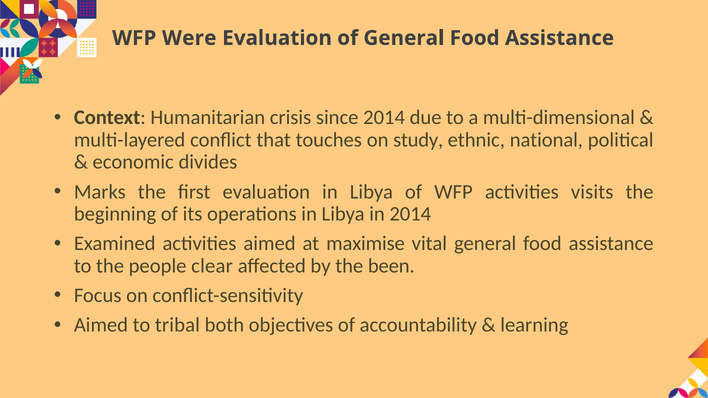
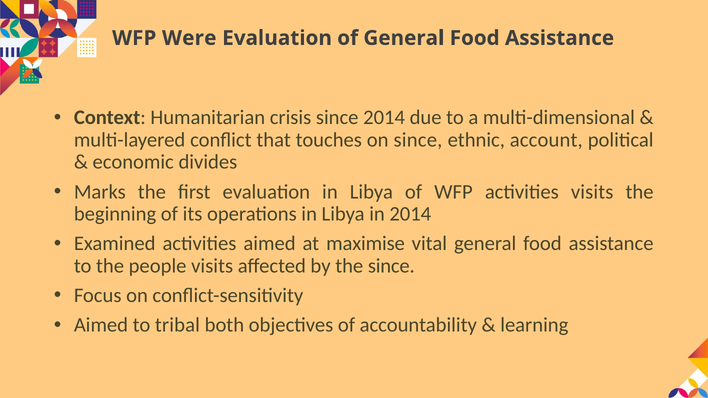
on study: study -> since
national: national -> account
people clear: clear -> visits
the been: been -> since
